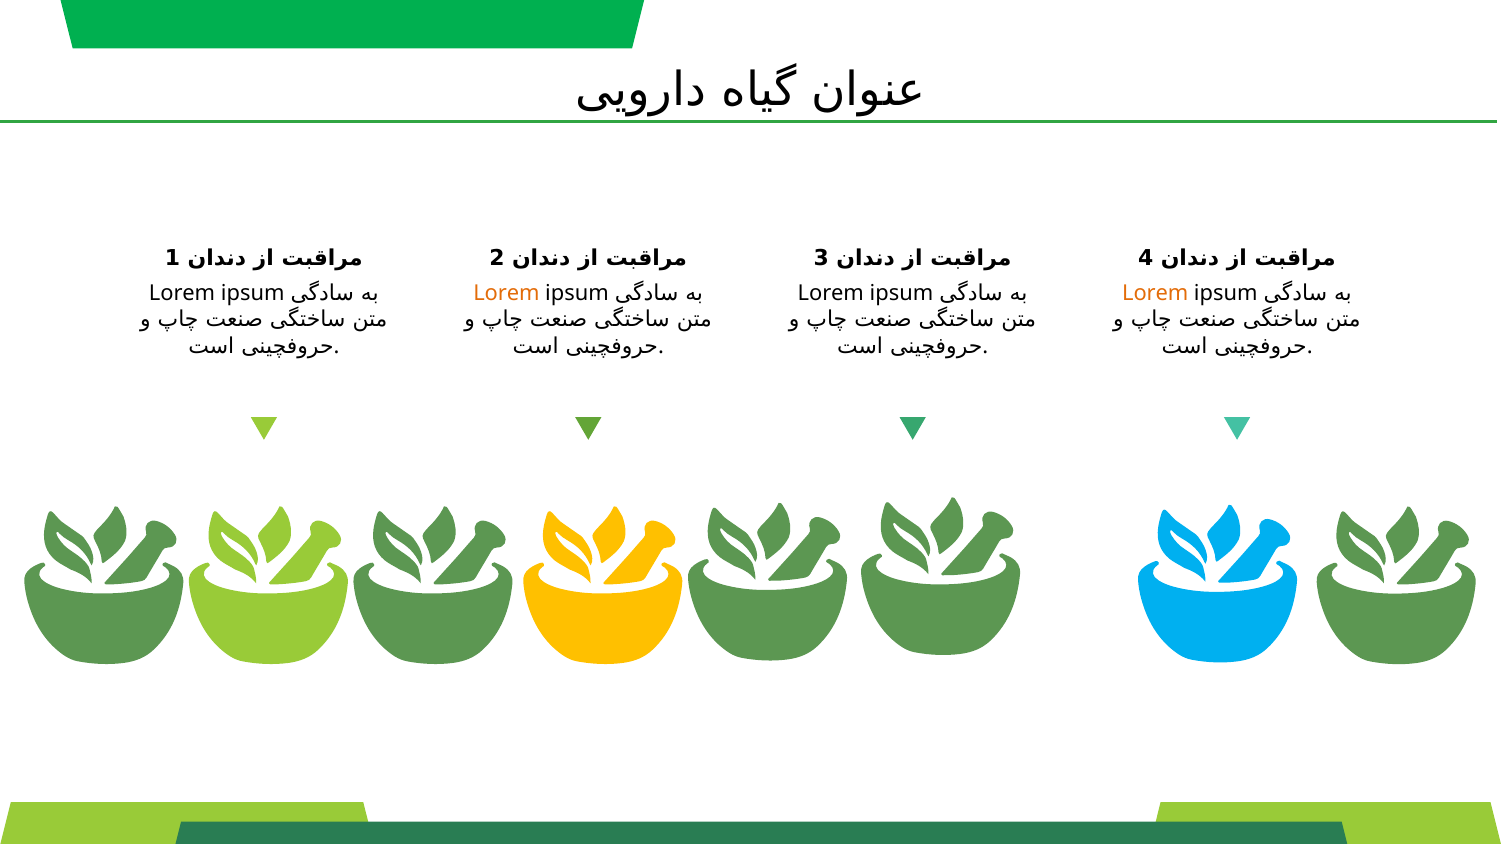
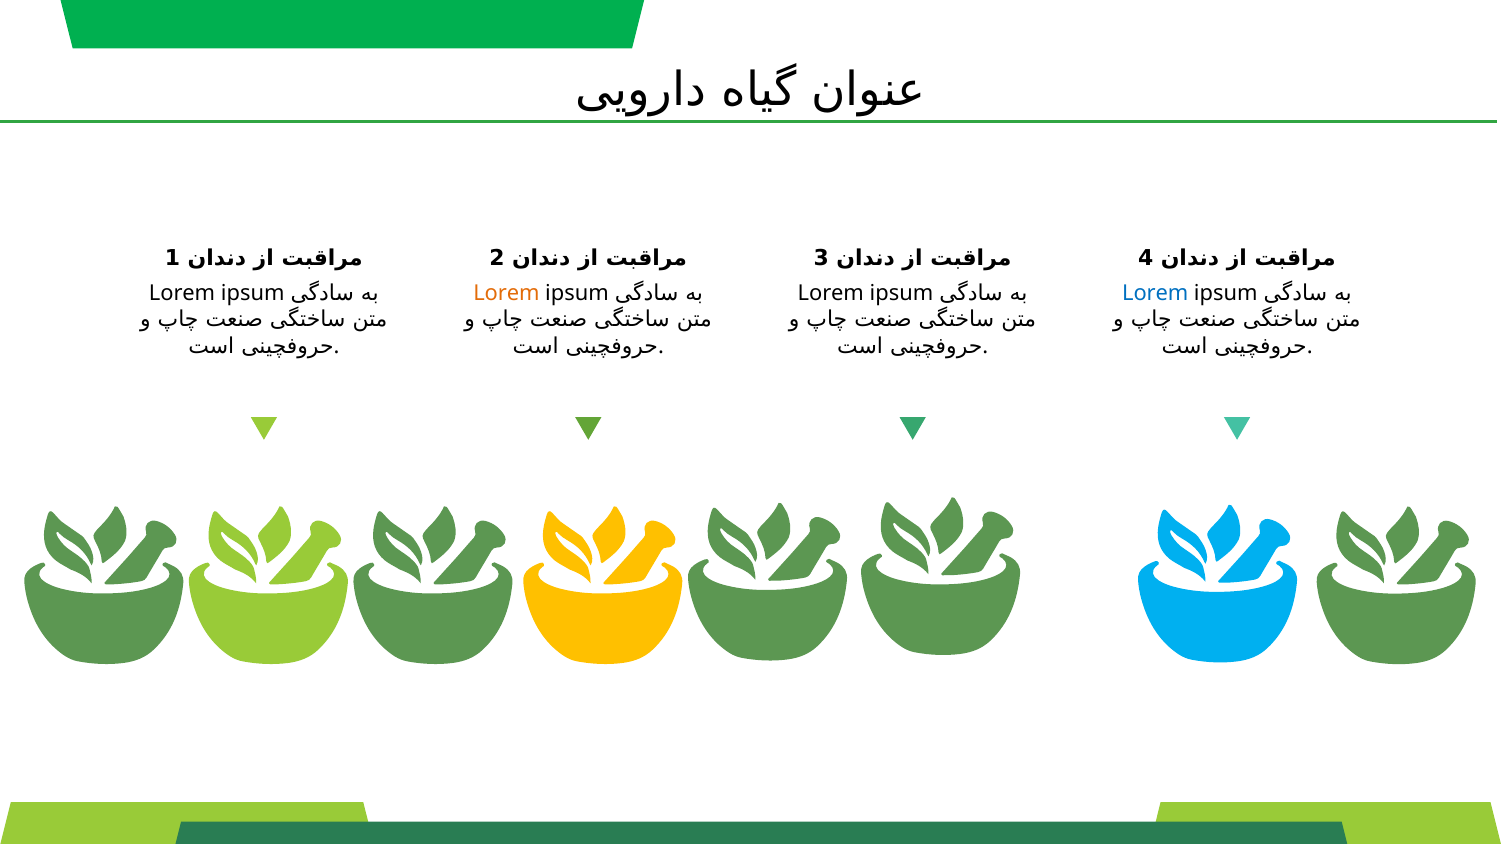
Lorem at (1155, 294) colour: orange -> blue
